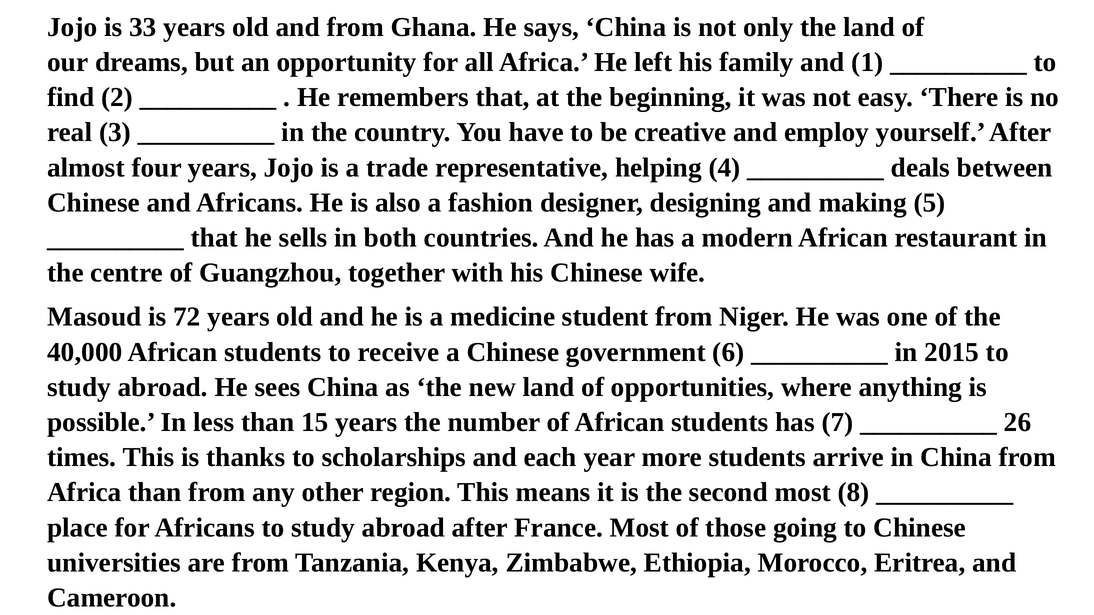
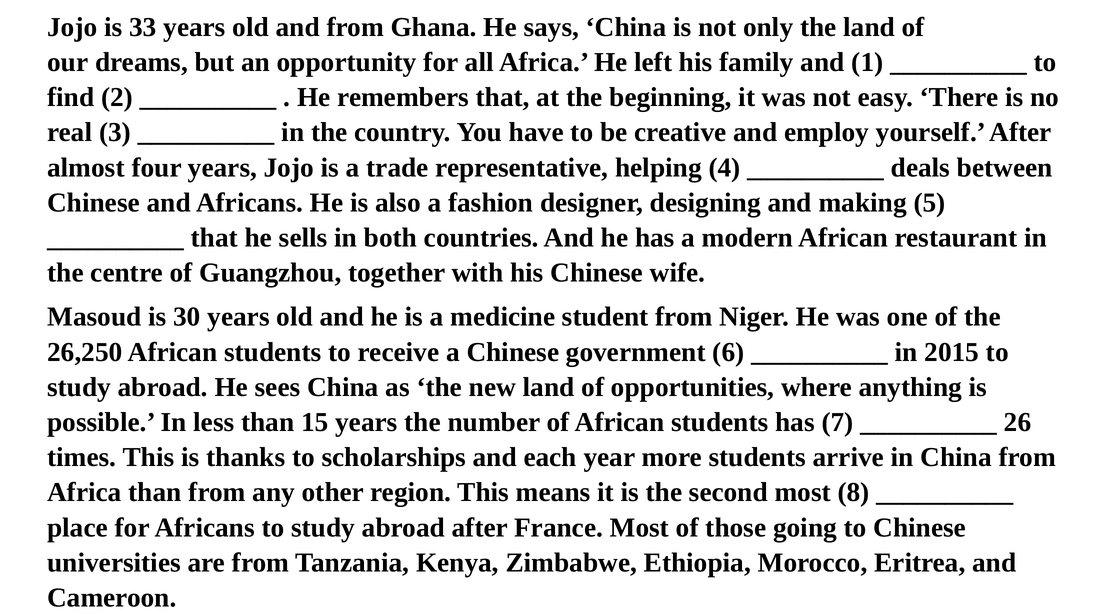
72: 72 -> 30
40,000: 40,000 -> 26,250
